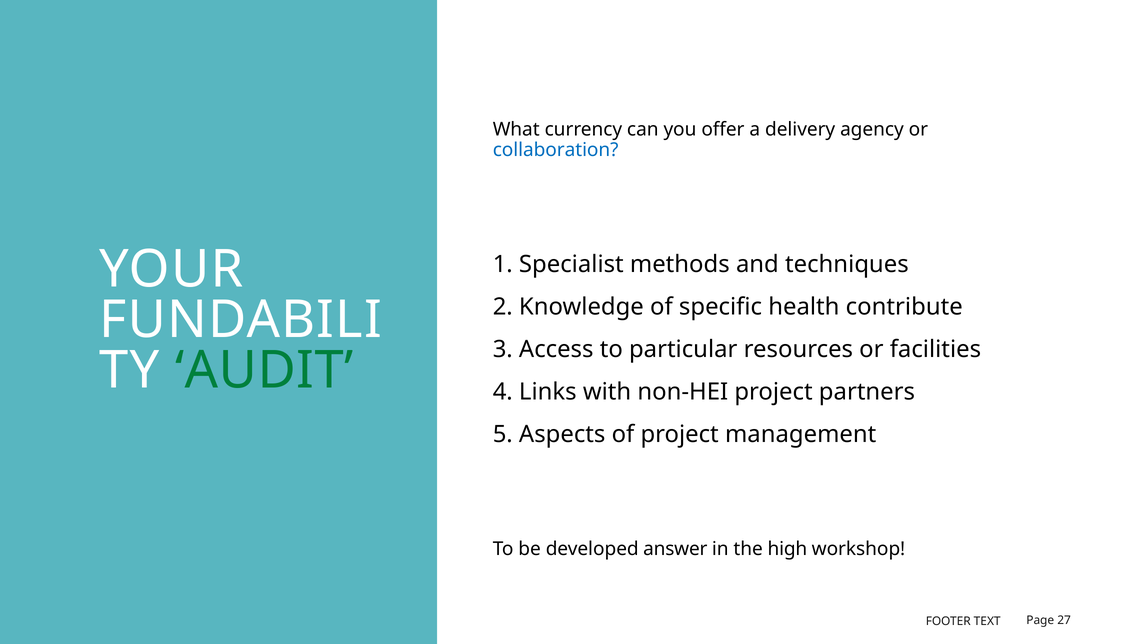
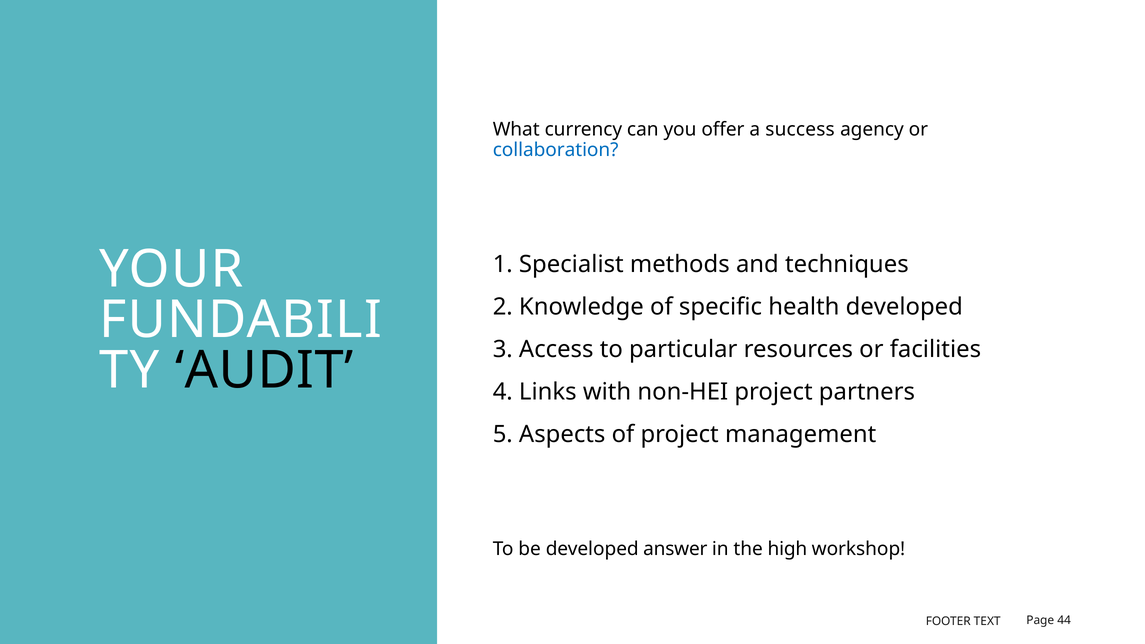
delivery: delivery -> success
health contribute: contribute -> developed
AUDIT colour: green -> black
27: 27 -> 44
